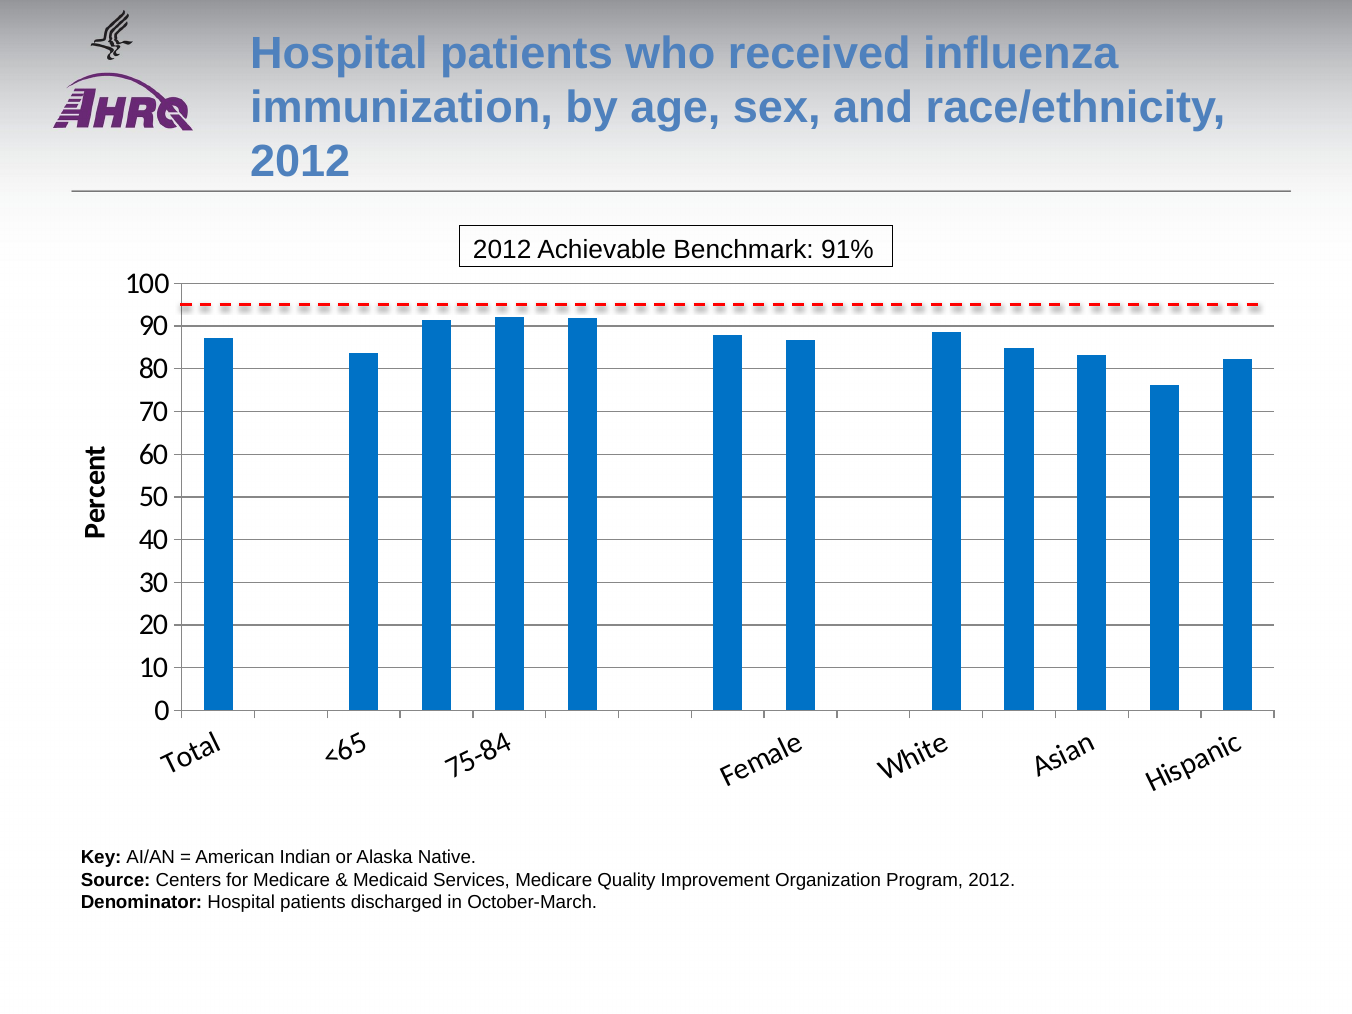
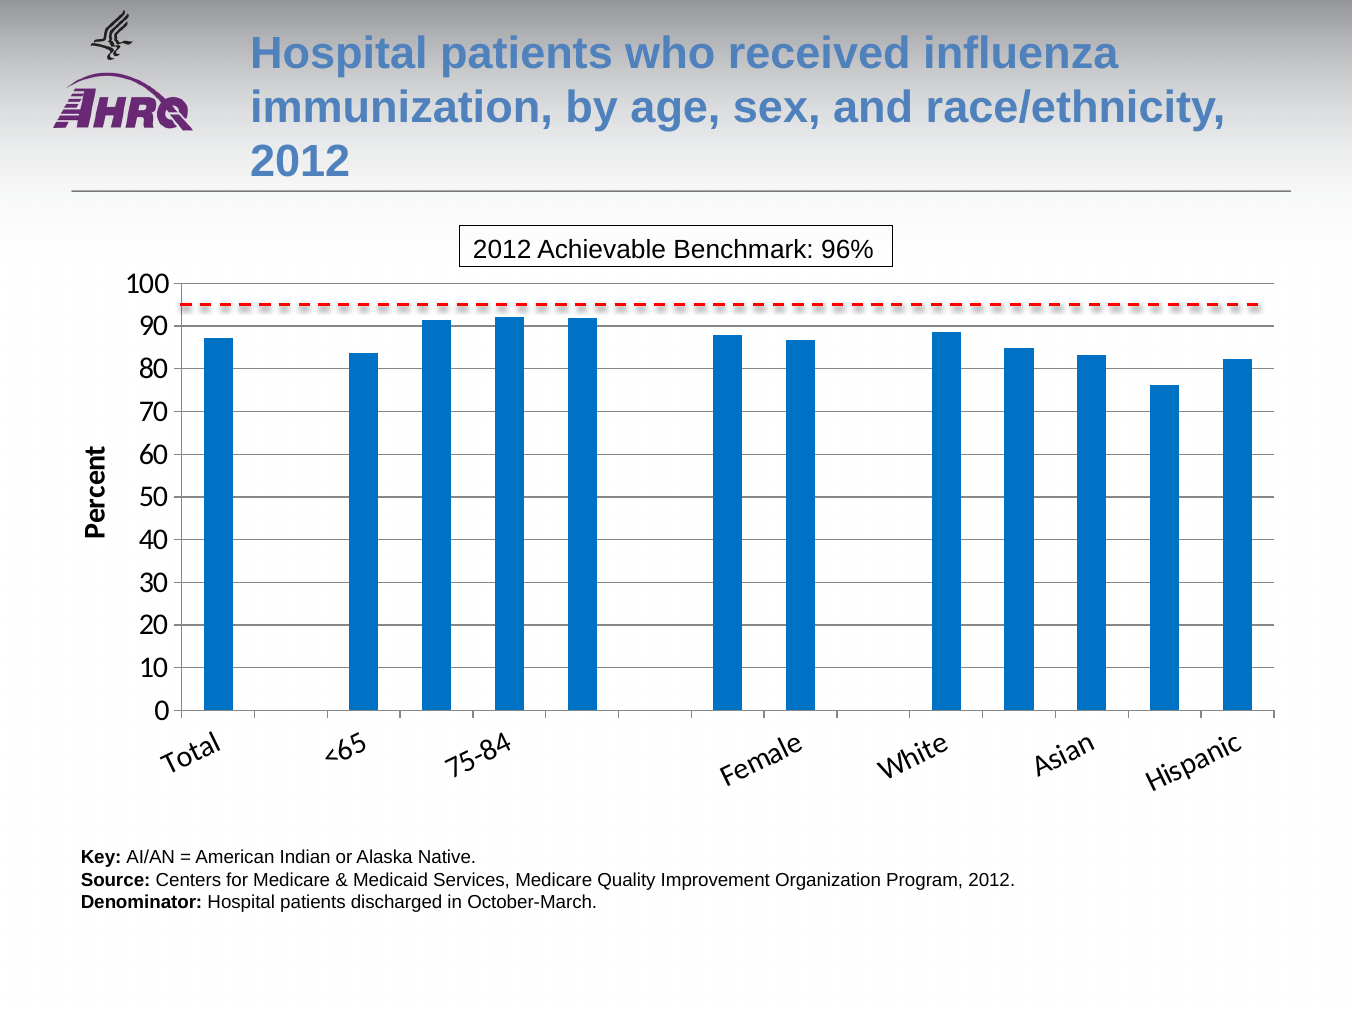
91%: 91% -> 96%
